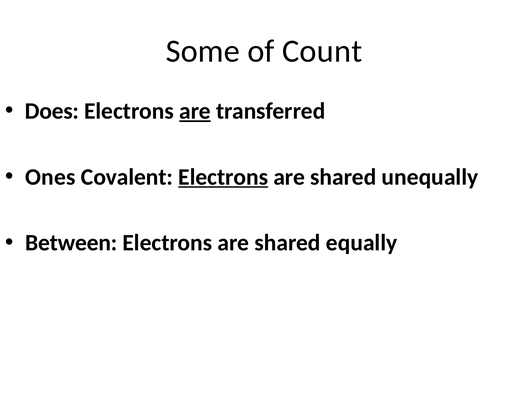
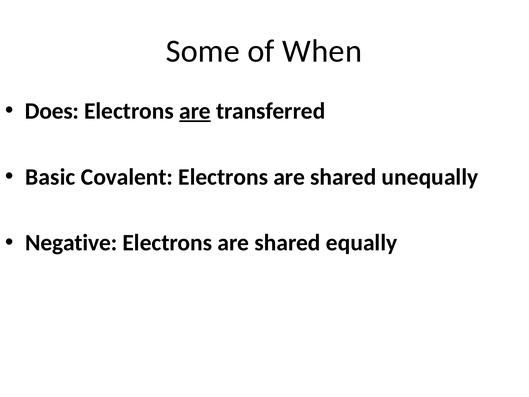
Count: Count -> When
Ones: Ones -> Basic
Electrons at (223, 177) underline: present -> none
Between: Between -> Negative
